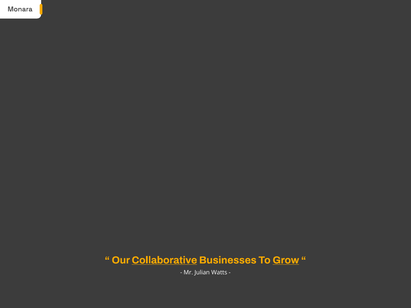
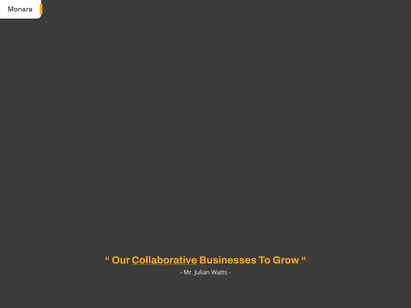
Grow underline: present -> none
